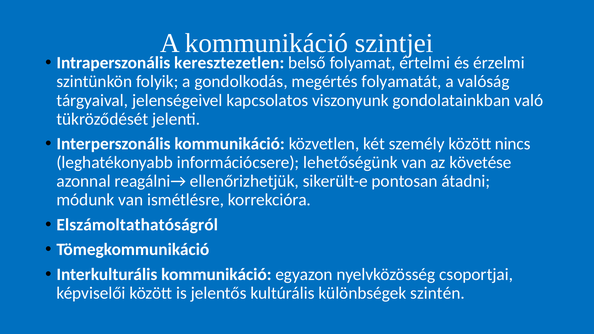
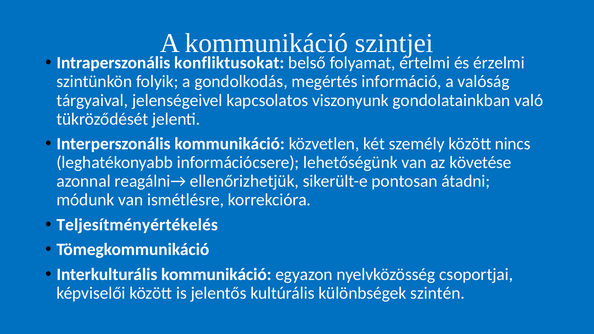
keresztezetlen: keresztezetlen -> konfliktusokat
folyamatát: folyamatát -> információ
Elszámoltathatóságról: Elszámoltathatóságról -> Teljesítményértékelés
